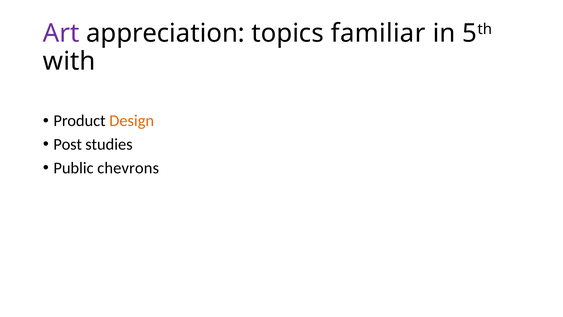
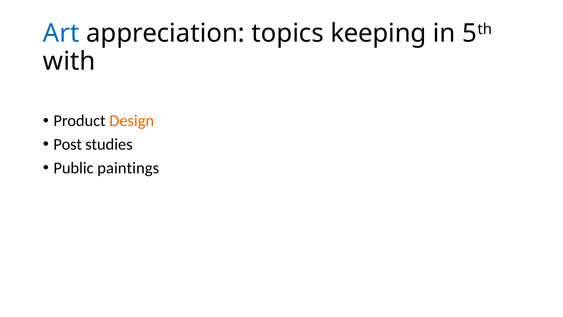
Art colour: purple -> blue
familiar: familiar -> keeping
chevrons: chevrons -> paintings
